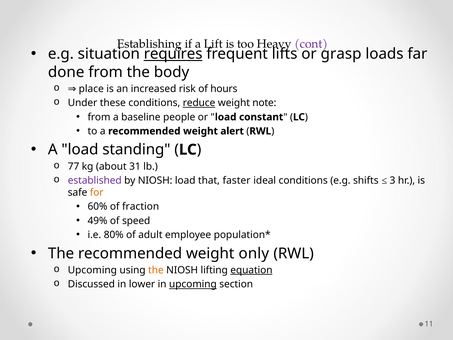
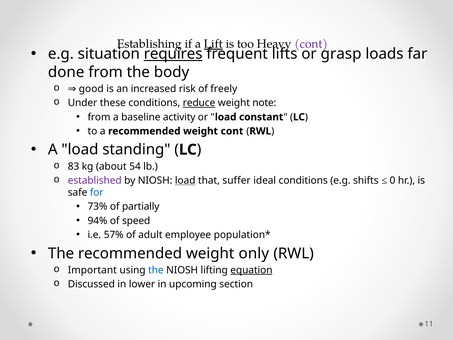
Lift underline: none -> present
place: place -> good
hours: hours -> freely
people: people -> activity
weight alert: alert -> cont
77: 77 -> 83
31: 31 -> 54
load at (185, 180) underline: none -> present
faster: faster -> suffer
3: 3 -> 0
for colour: orange -> blue
60%: 60% -> 73%
fraction: fraction -> partially
49%: 49% -> 94%
80%: 80% -> 57%
Upcoming at (92, 270): Upcoming -> Important
the at (156, 270) colour: orange -> blue
upcoming at (193, 284) underline: present -> none
